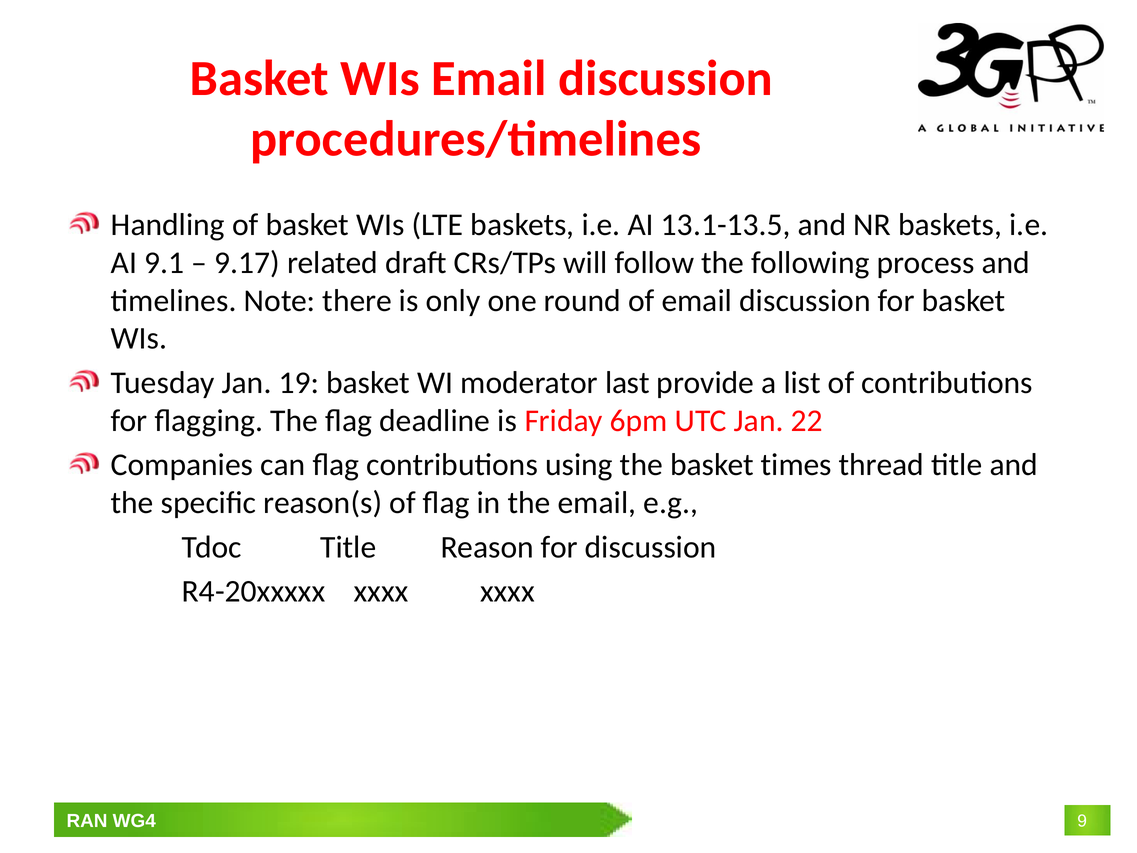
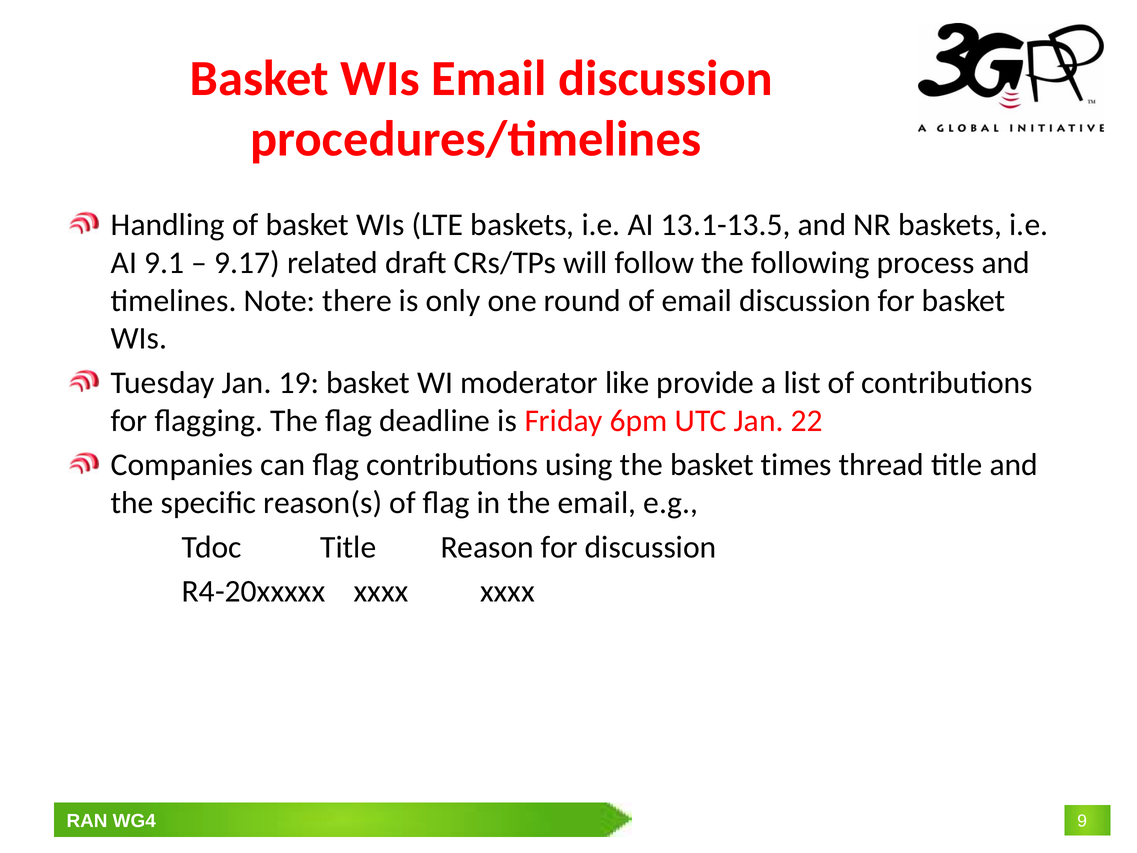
last: last -> like
